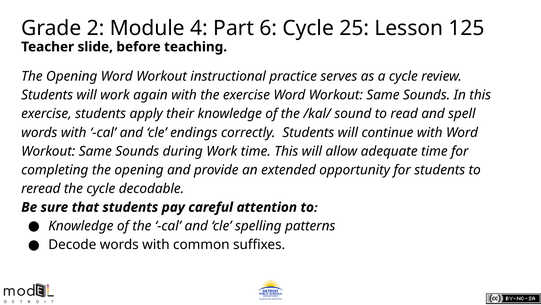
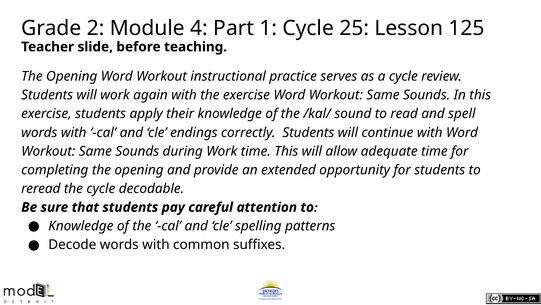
6: 6 -> 1
